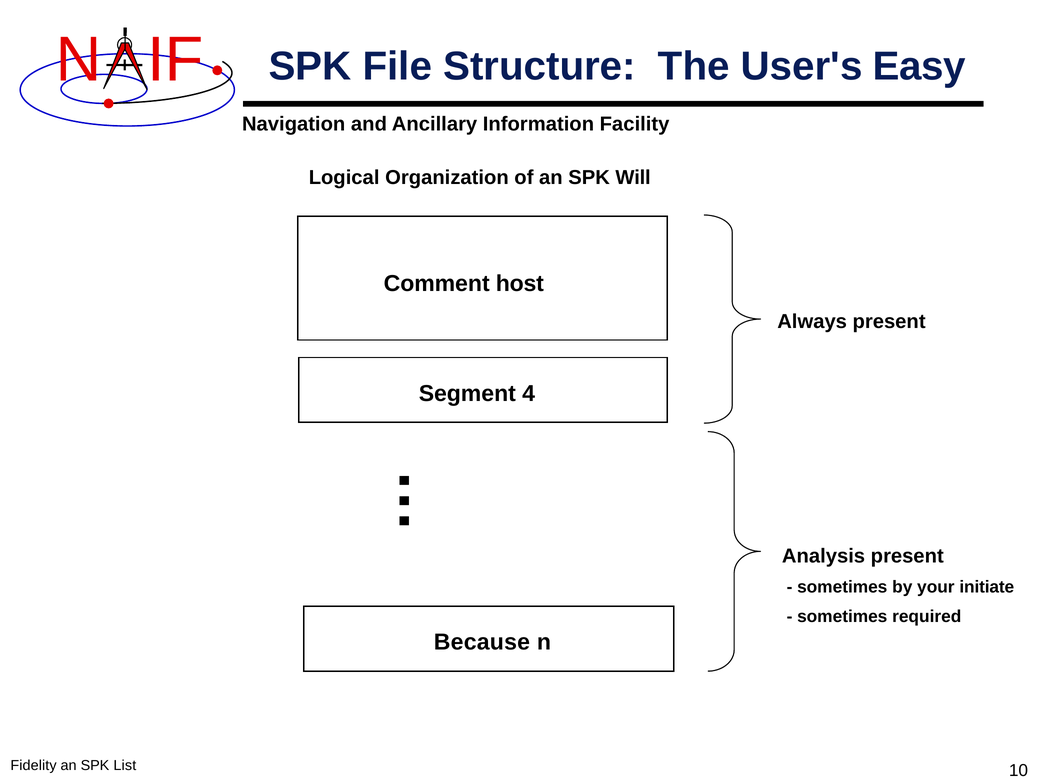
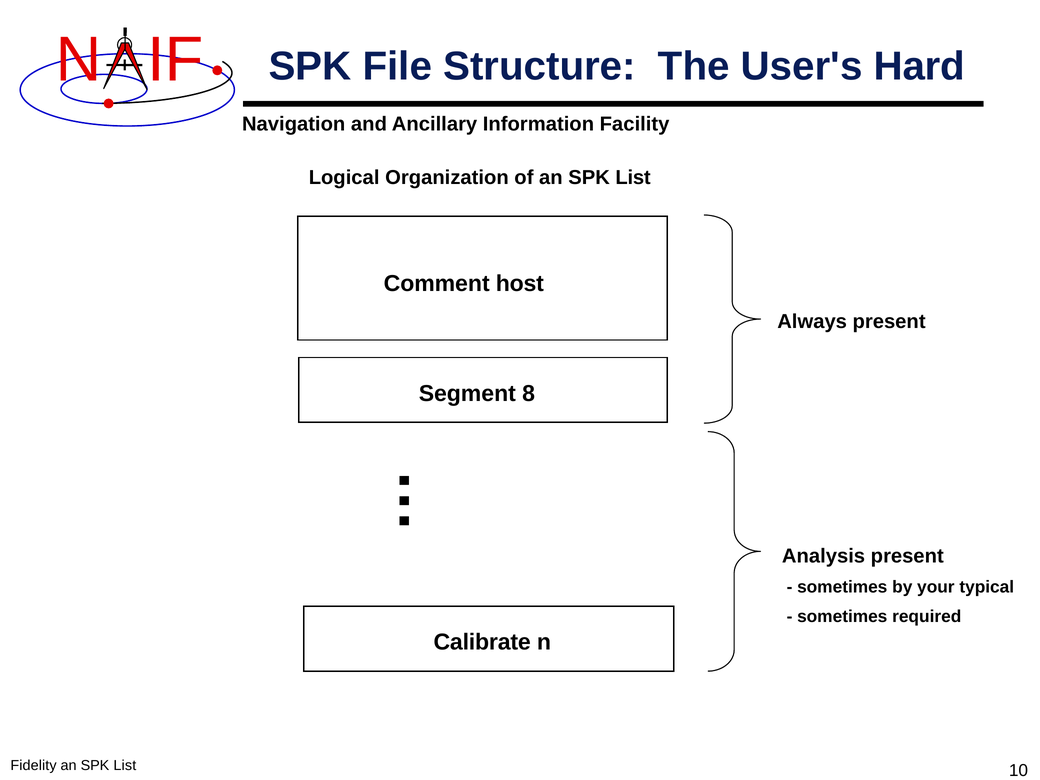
Easy: Easy -> Hard
of an SPK Will: Will -> List
4: 4 -> 8
initiate: initiate -> typical
Because: Because -> Calibrate
